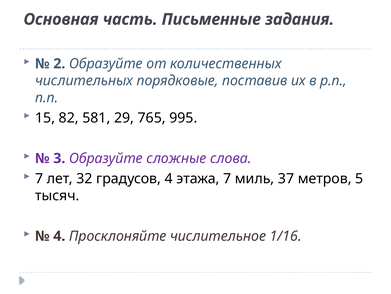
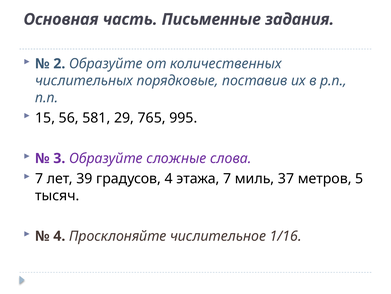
82: 82 -> 56
32: 32 -> 39
